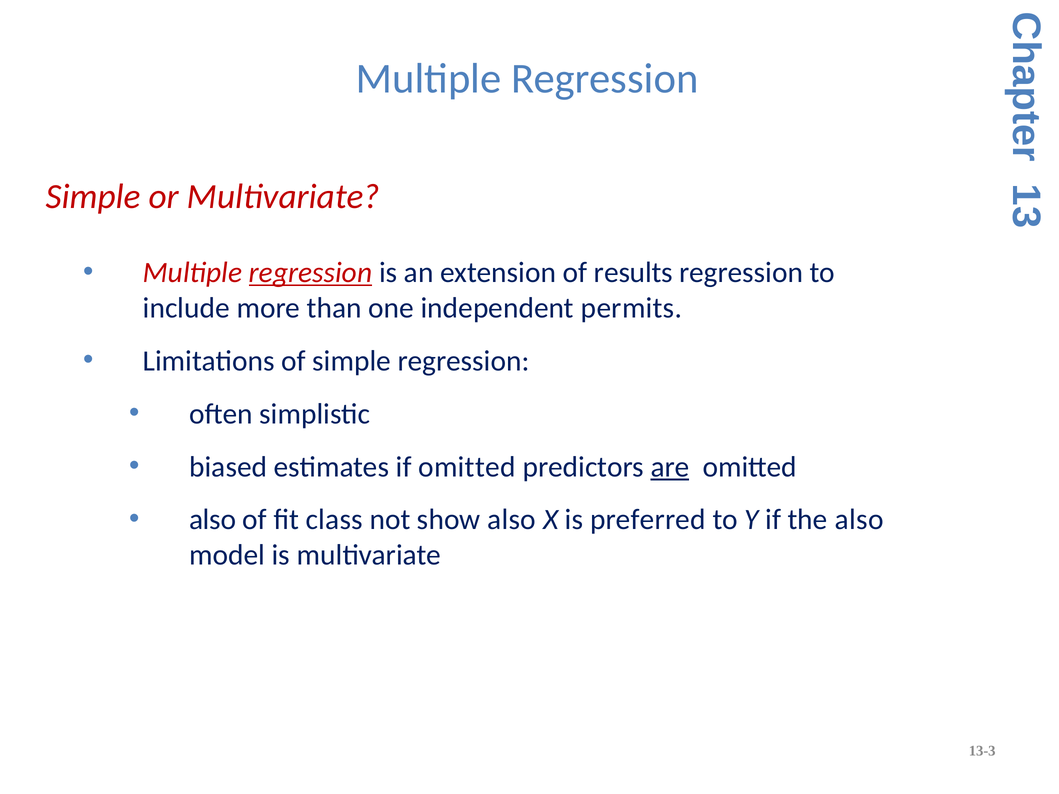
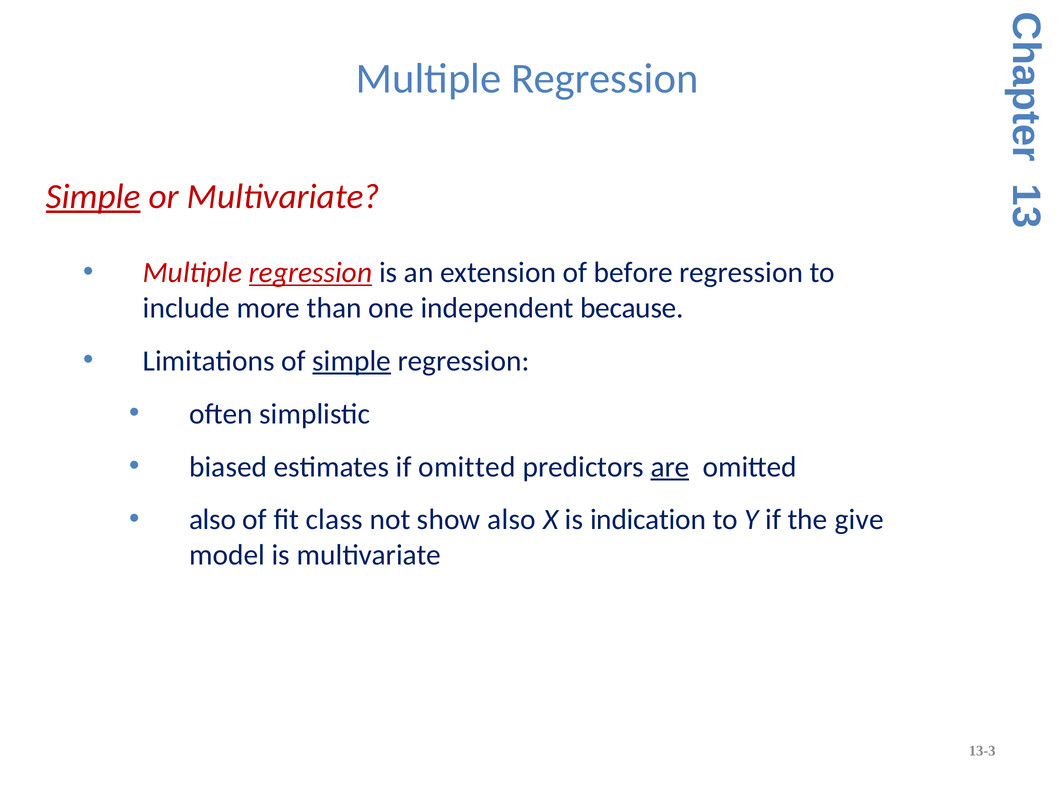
Simple at (93, 197) underline: none -> present
results: results -> before
permits: permits -> because
simple at (352, 361) underline: none -> present
preferred: preferred -> indication
the also: also -> give
